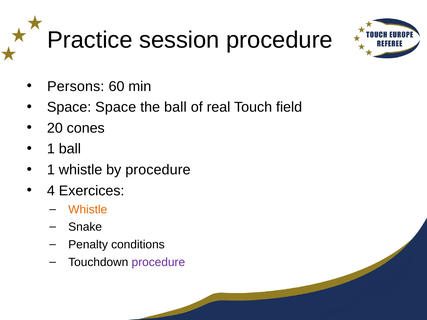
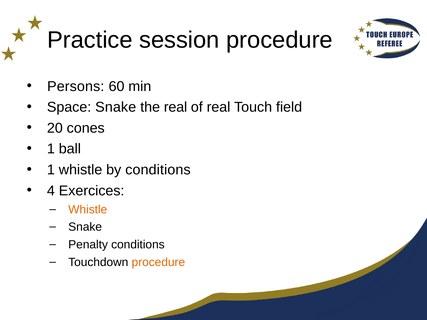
Space Space: Space -> Snake
the ball: ball -> real
by procedure: procedure -> conditions
procedure at (158, 262) colour: purple -> orange
